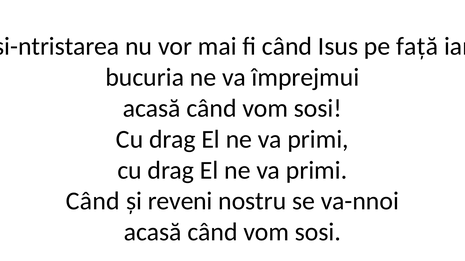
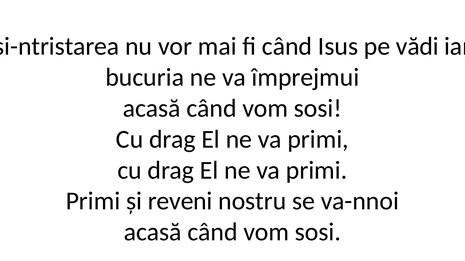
față: față -> vădi
Când at (93, 202): Când -> Primi
